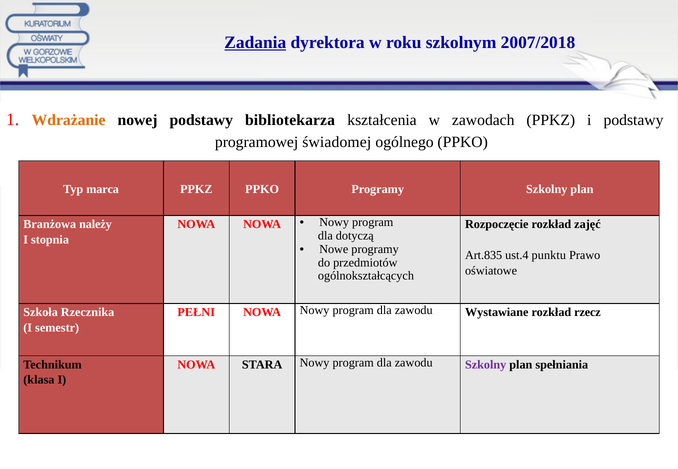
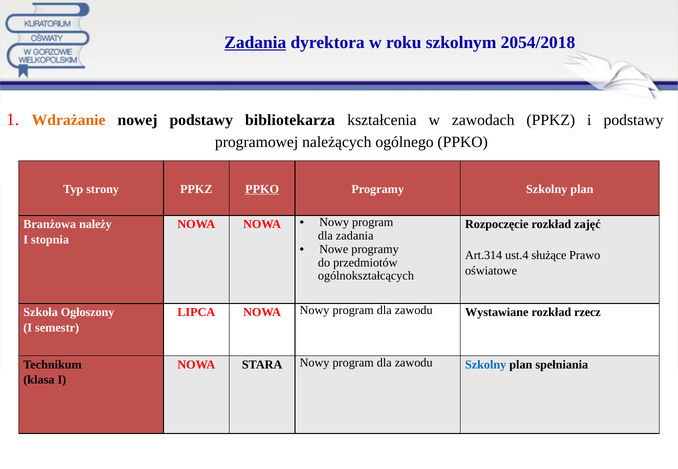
2007/2018: 2007/2018 -> 2054/2018
świadomej: świadomej -> należących
marca: marca -> strony
PPKO at (262, 189) underline: none -> present
dla dotyczą: dotyczą -> zadania
Art.835: Art.835 -> Art.314
punktu: punktu -> służące
Rzecznika: Rzecznika -> Ogłoszony
PEŁNI: PEŁNI -> LIPCA
Szkolny at (486, 365) colour: purple -> blue
